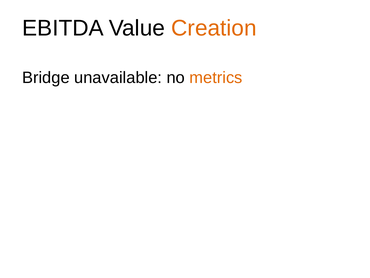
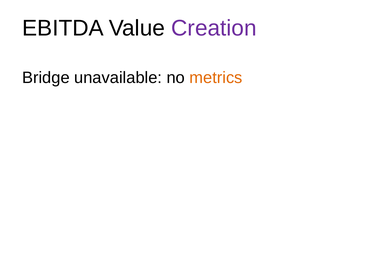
Creation colour: orange -> purple
